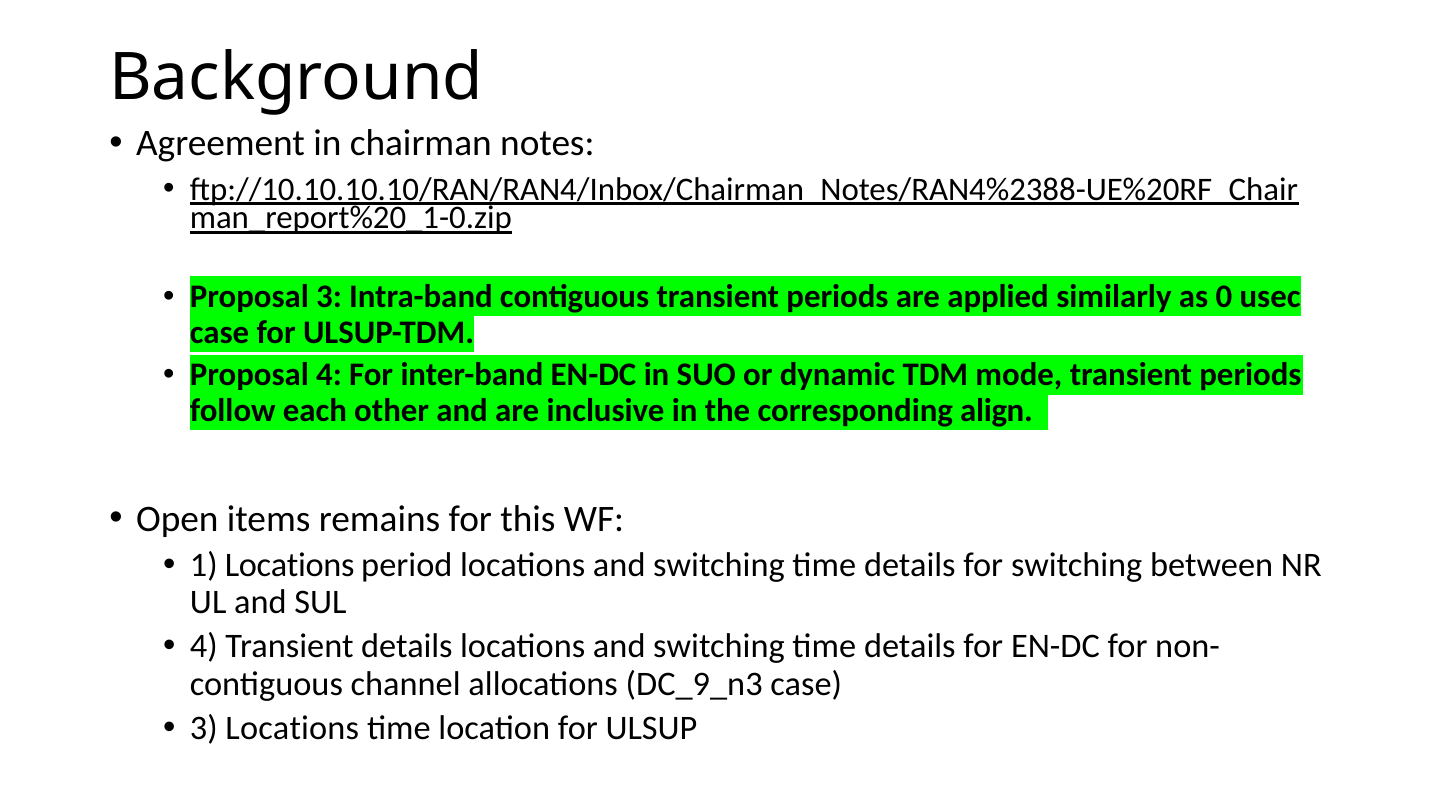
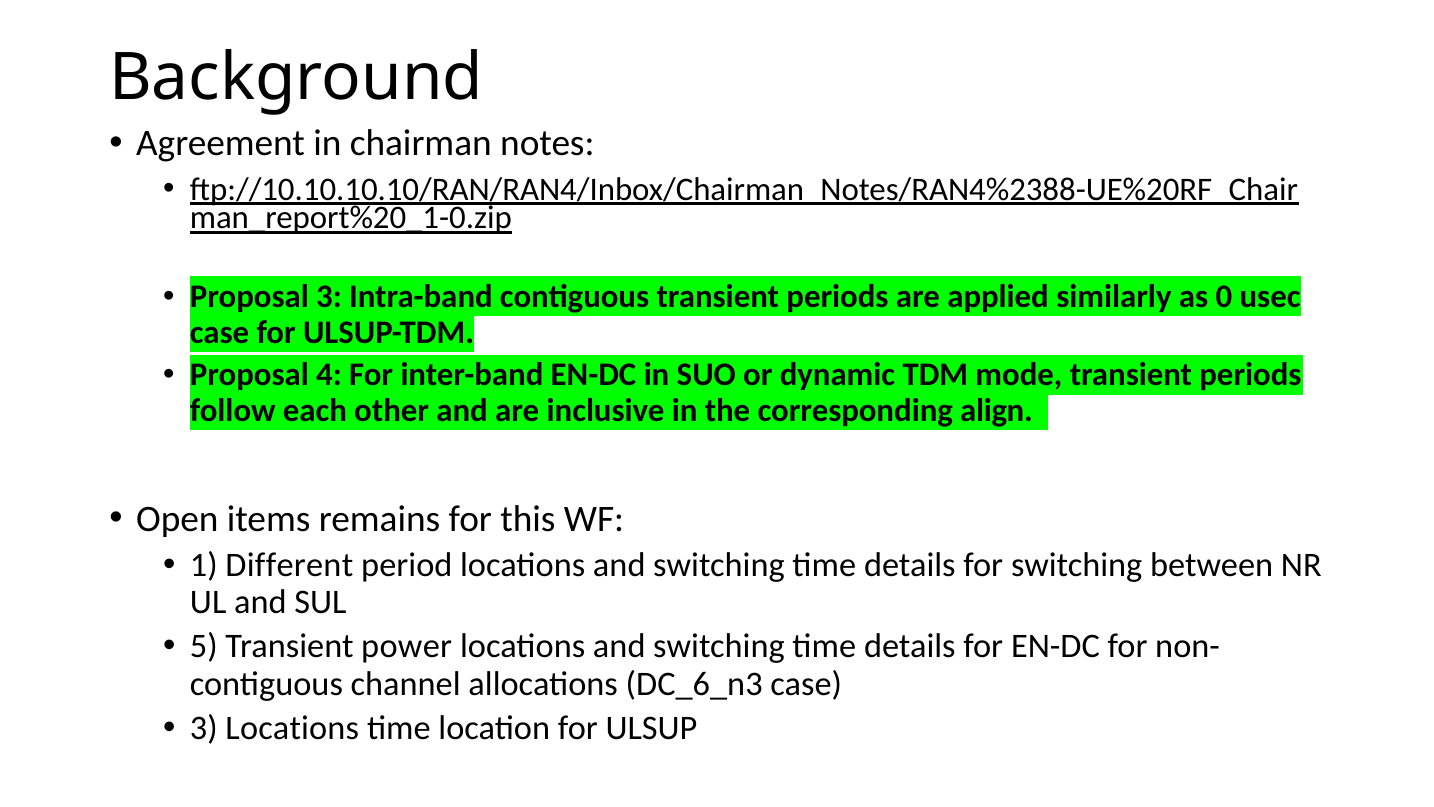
1 Locations: Locations -> Different
4 at (204, 646): 4 -> 5
Transient details: details -> power
DC_9_n3: DC_9_n3 -> DC_6_n3
